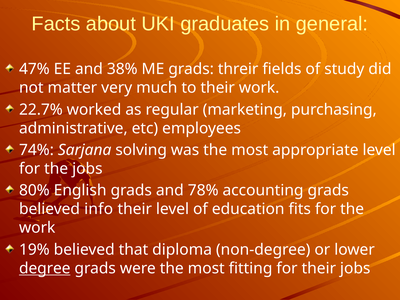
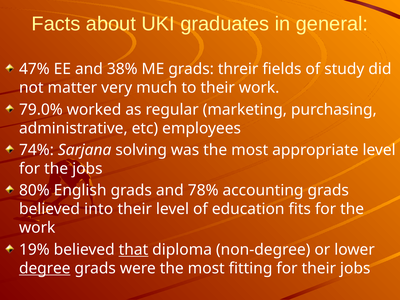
22.7%: 22.7% -> 79.0%
info: info -> into
that underline: none -> present
